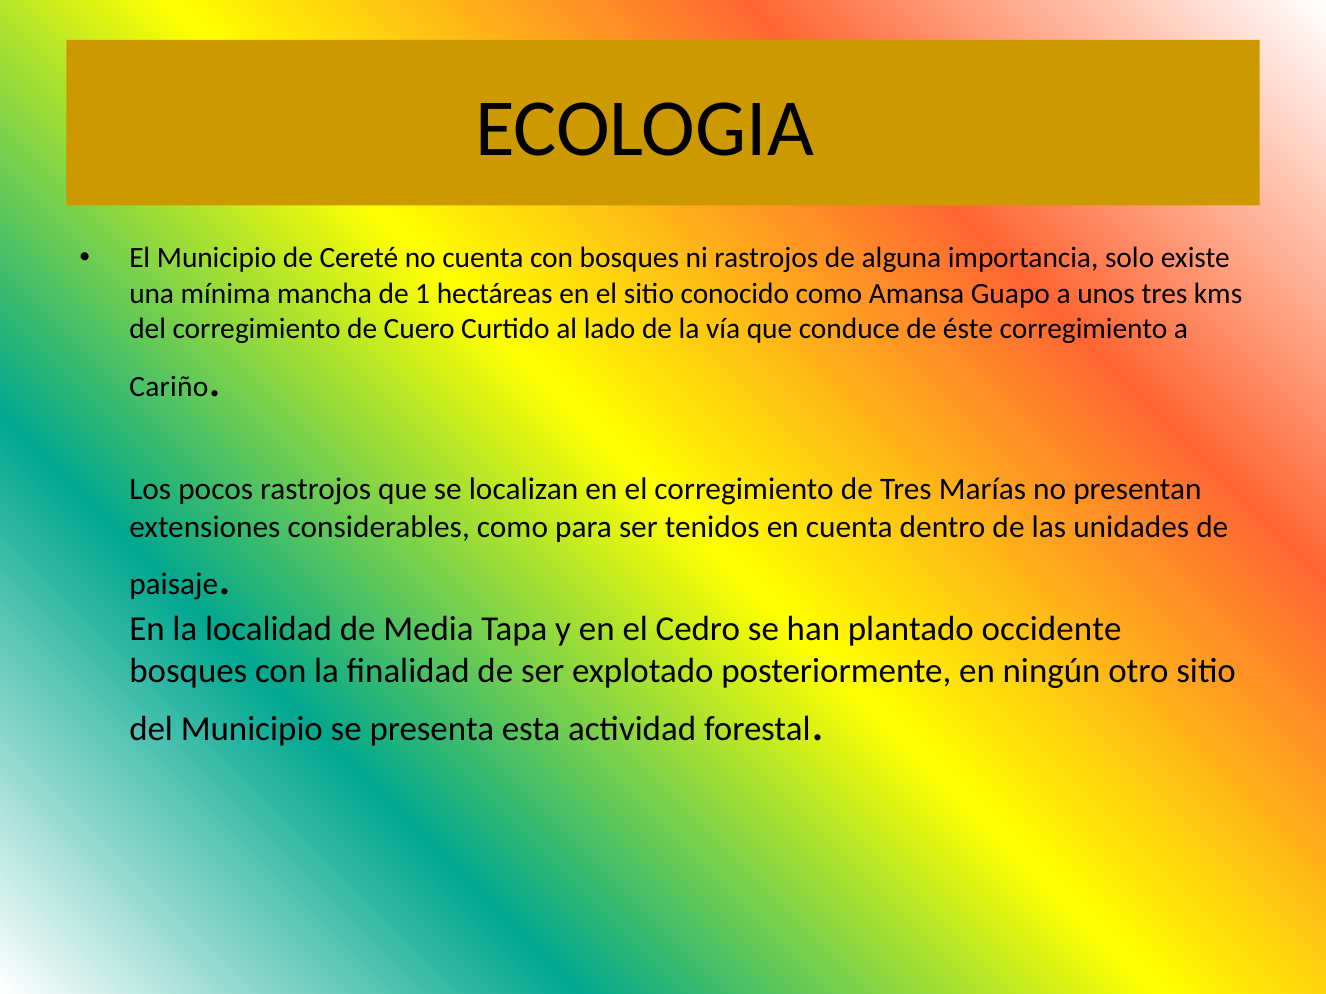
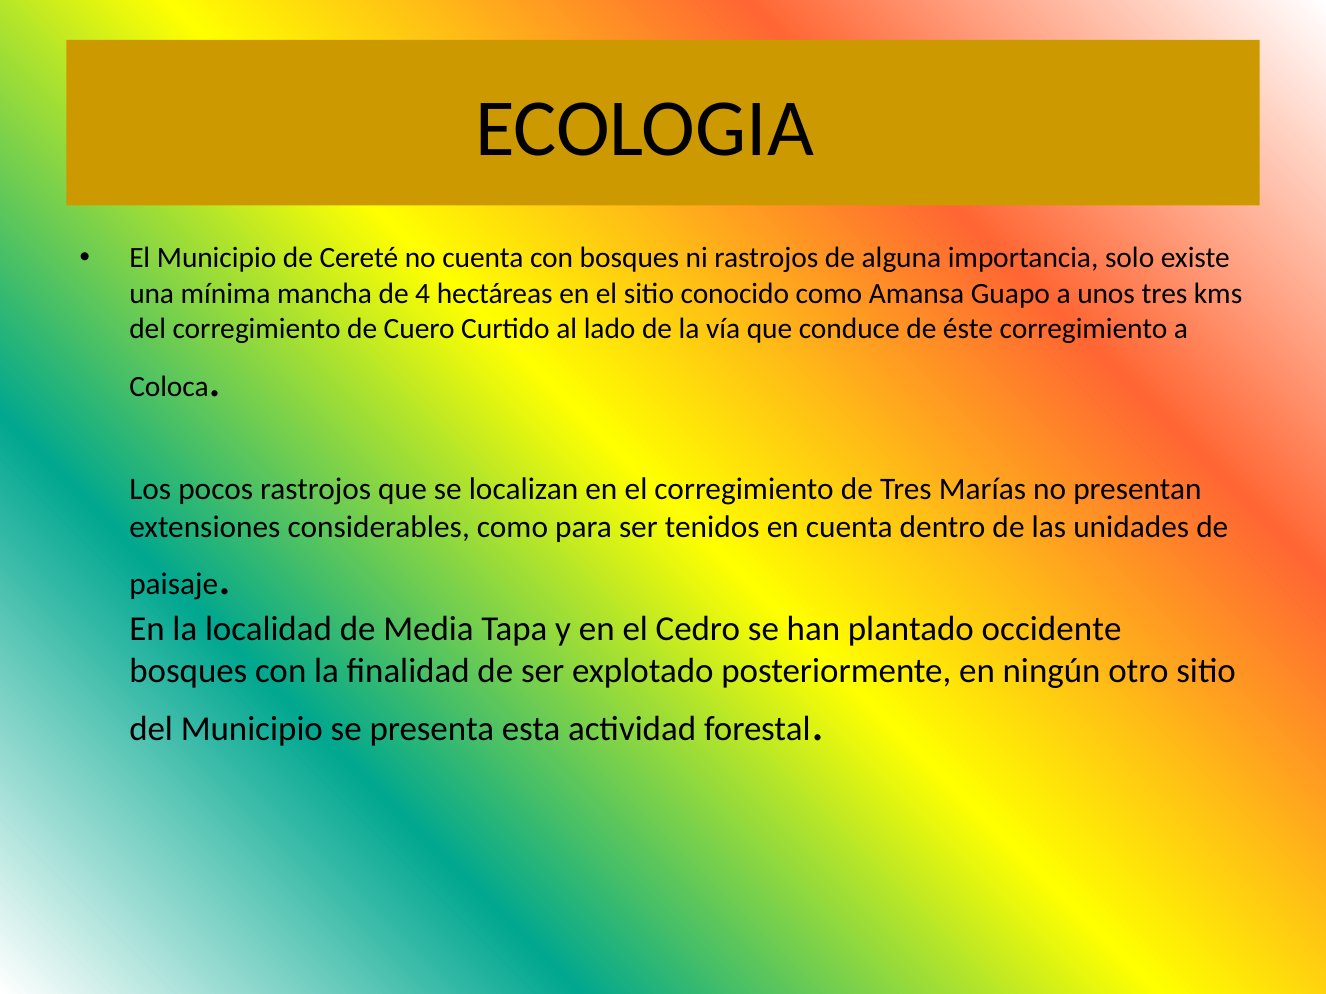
1: 1 -> 4
Cariño: Cariño -> Coloca
